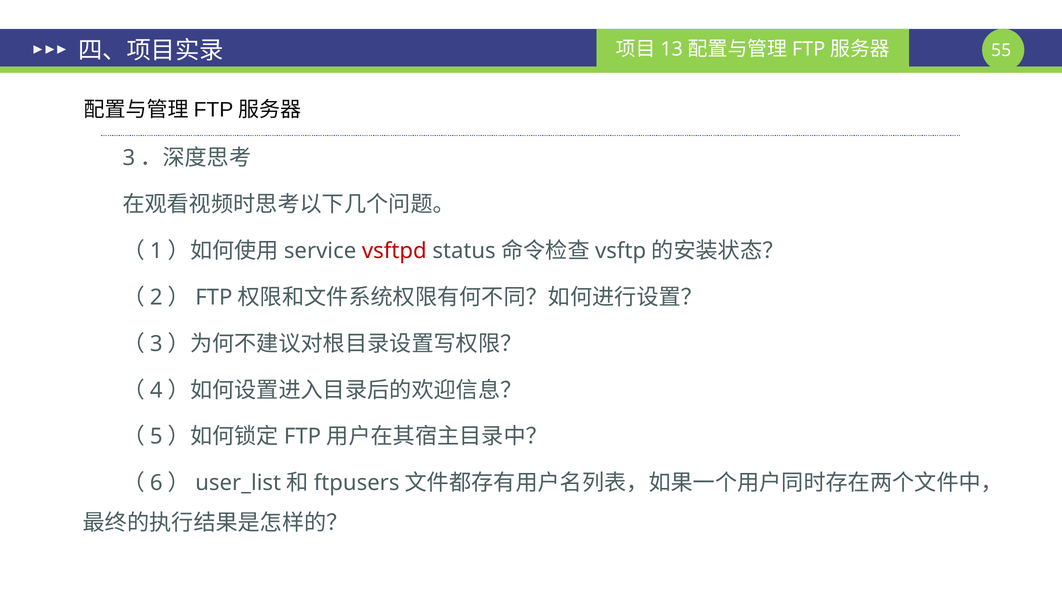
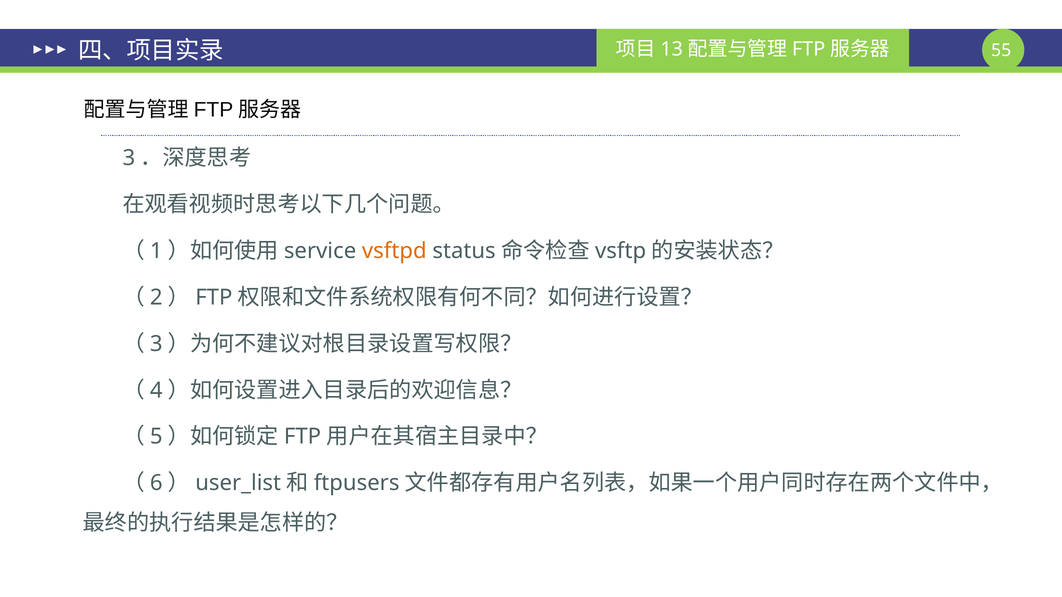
vsftpd colour: red -> orange
